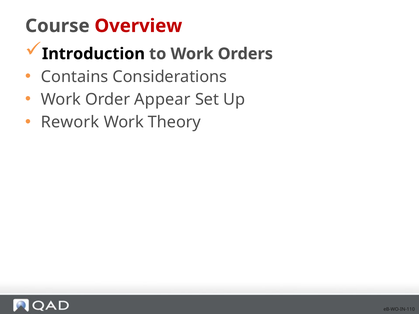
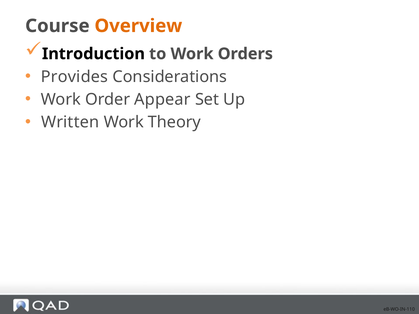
Overview colour: red -> orange
Contains: Contains -> Provides
Rework: Rework -> Written
